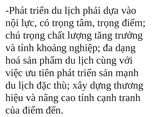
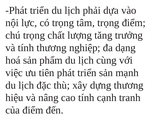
tính khoảng: khoảng -> thương
